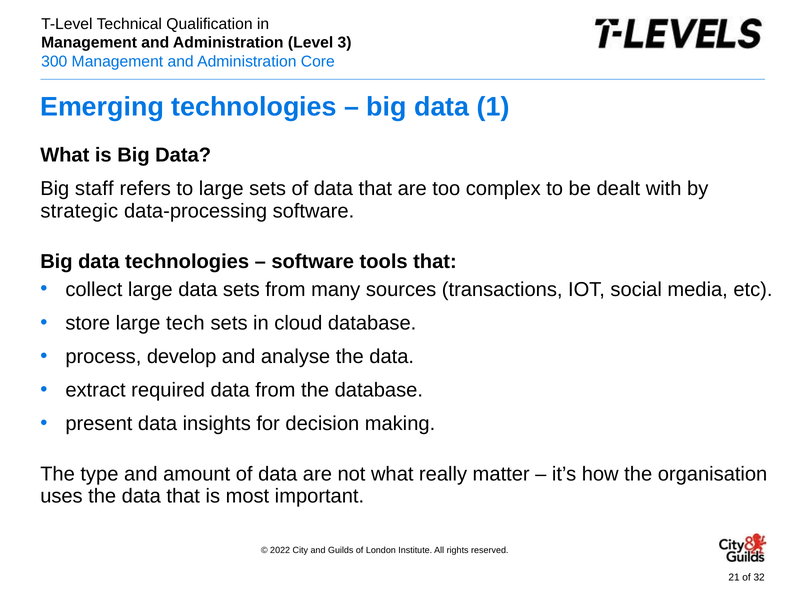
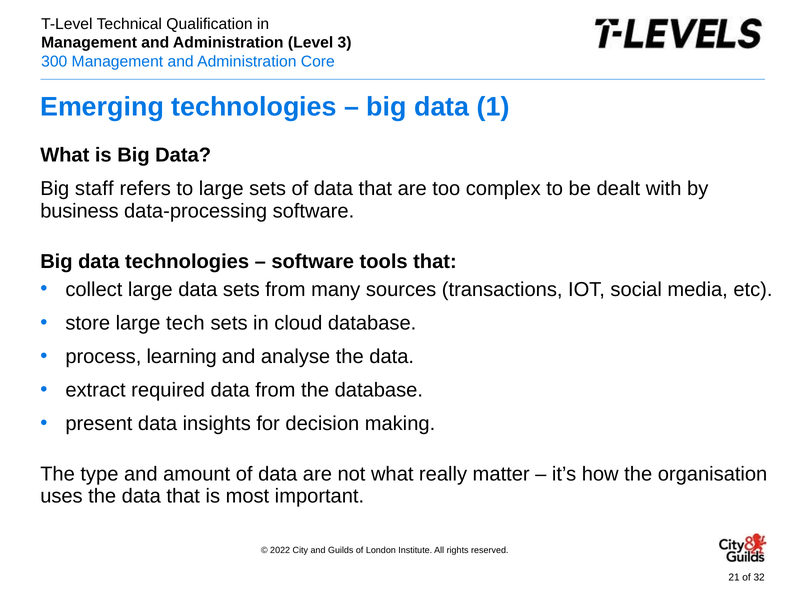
strategic: strategic -> business
develop: develop -> learning
